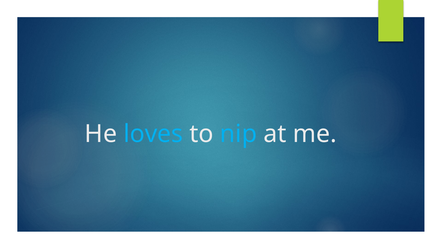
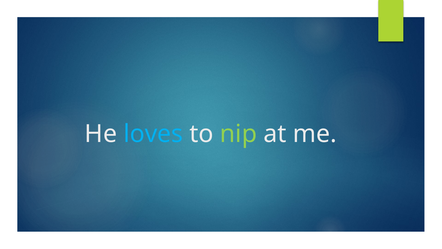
nip colour: light blue -> light green
